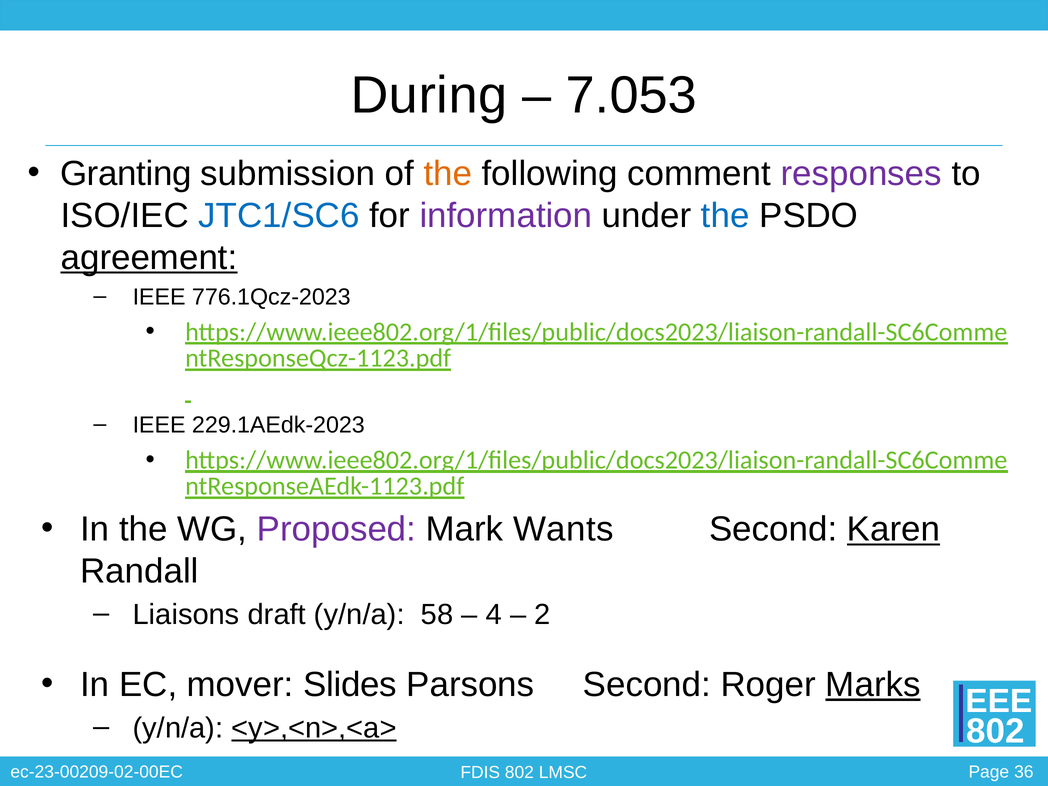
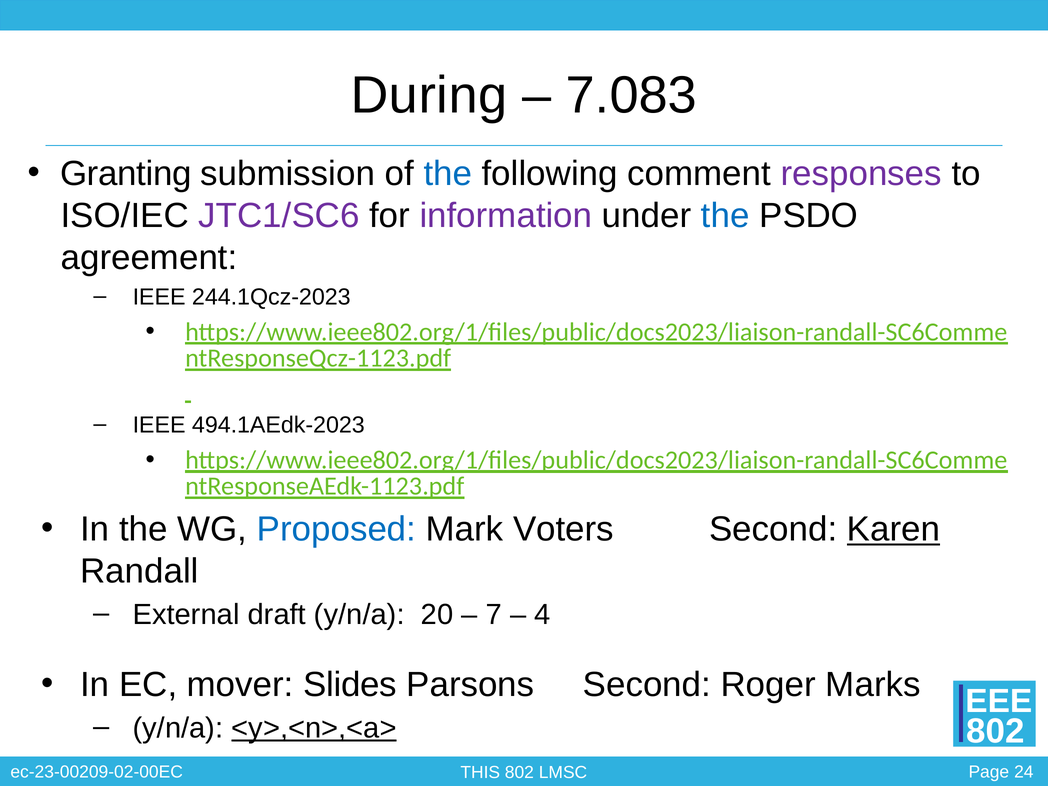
7.053: 7.053 -> 7.083
the at (448, 174) colour: orange -> blue
JTC1/SC6 colour: blue -> purple
agreement underline: present -> none
776.1Qcz-2023: 776.1Qcz-2023 -> 244.1Qcz-2023
229.1AEdk-2023: 229.1AEdk-2023 -> 494.1AEdk-2023
Proposed colour: purple -> blue
Wants: Wants -> Voters
Liaisons: Liaisons -> External
58: 58 -> 20
4: 4 -> 7
2: 2 -> 4
Marks underline: present -> none
FDIS: FDIS -> THIS
36: 36 -> 24
